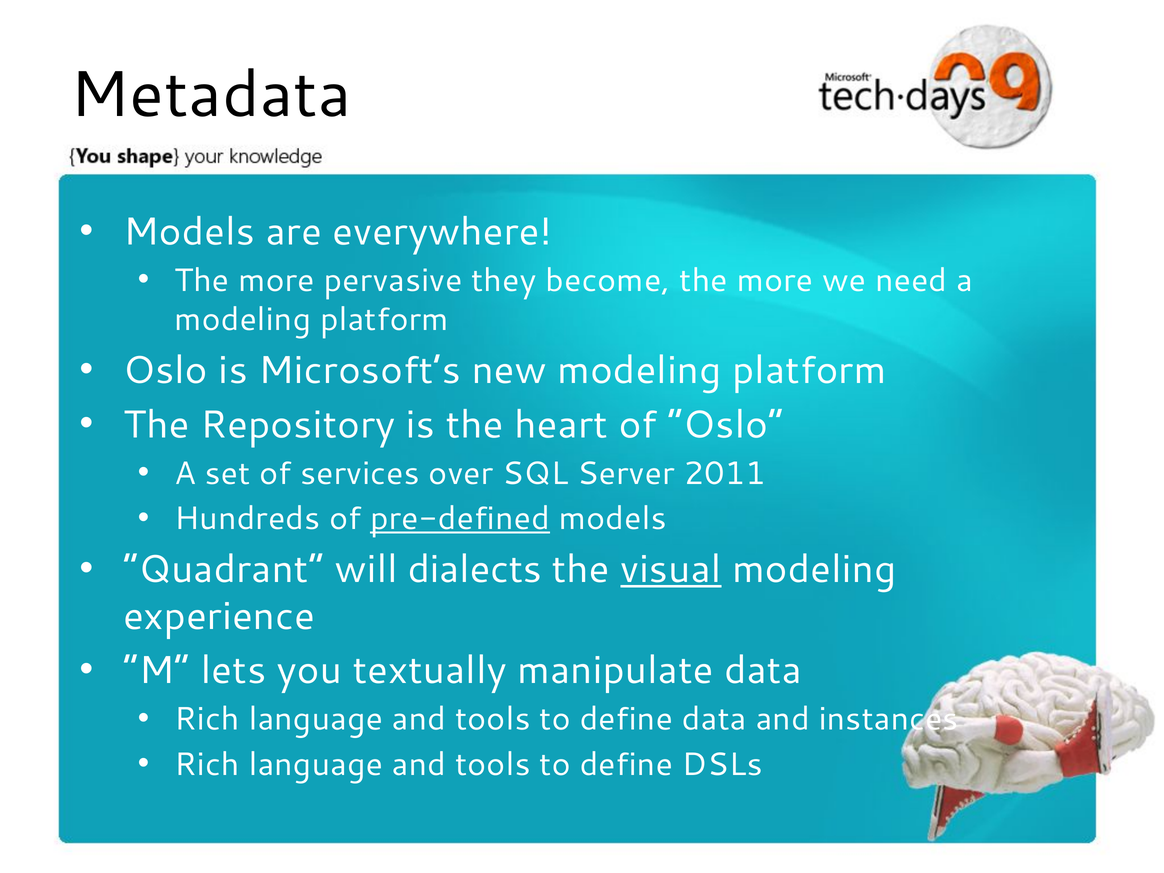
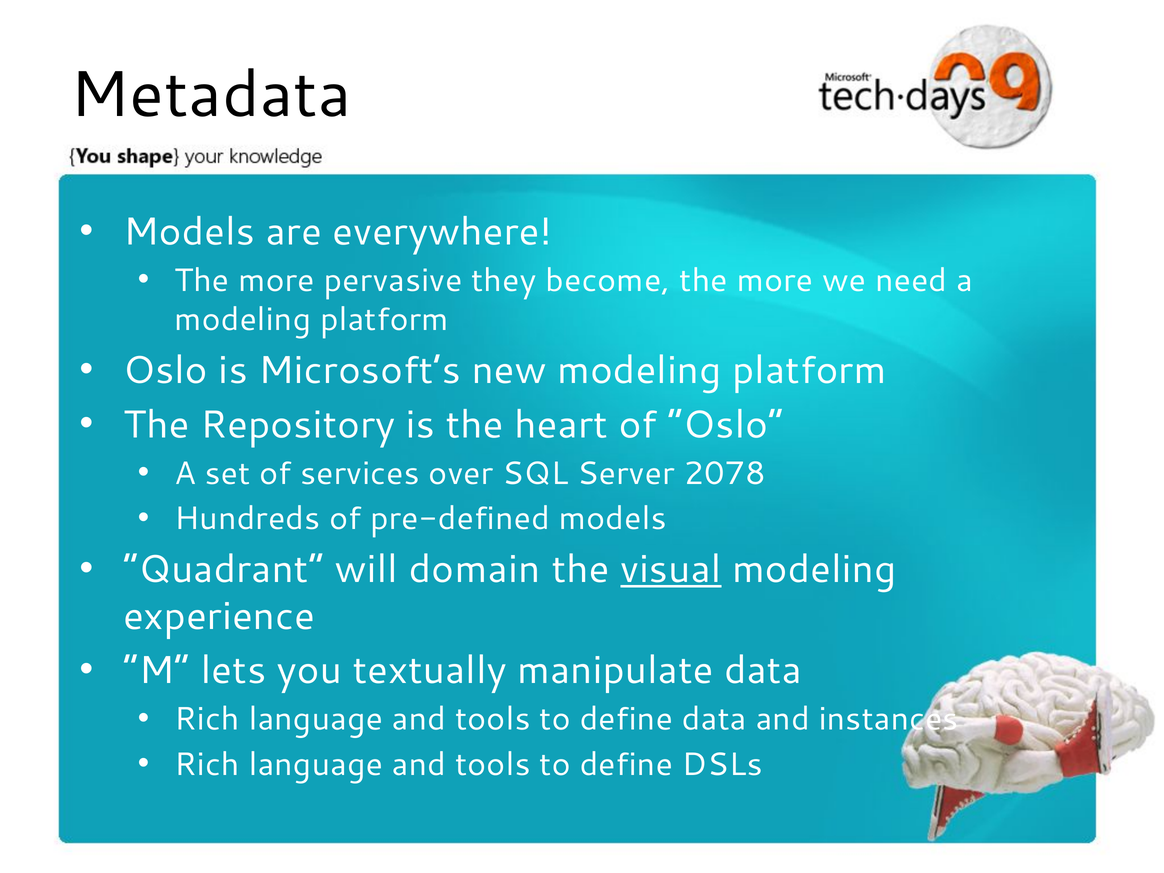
2011: 2011 -> 2078
pre-defined underline: present -> none
dialects: dialects -> domain
